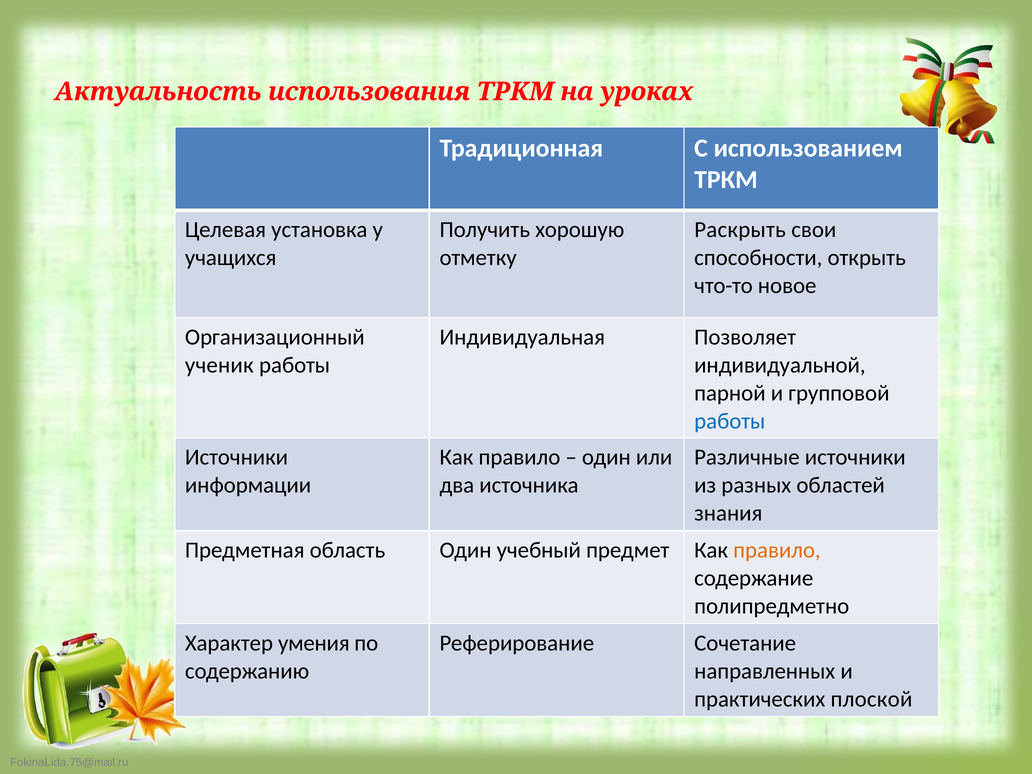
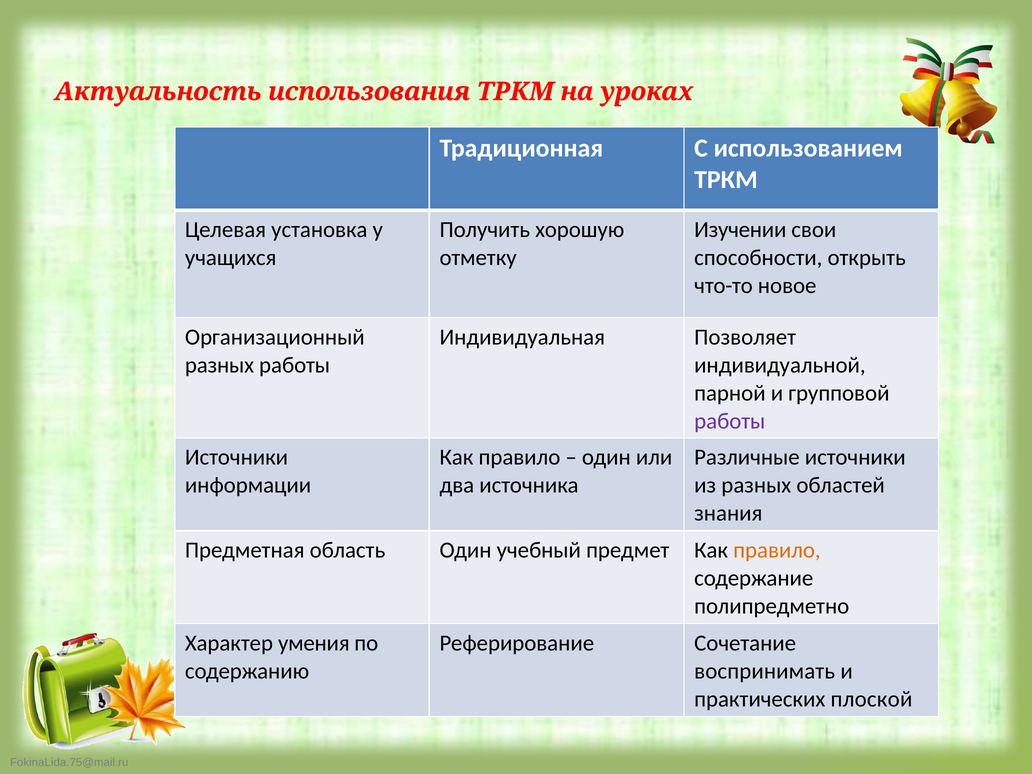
Раскрыть: Раскрыть -> Изучении
ученик at (219, 365): ученик -> разных
работы at (730, 421) colour: blue -> purple
направленных: направленных -> воспринимать
